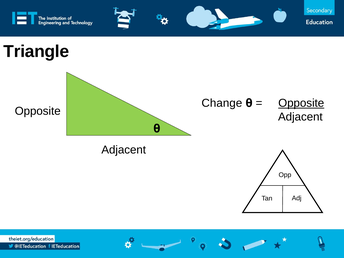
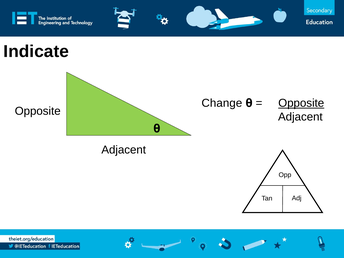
Triangle: Triangle -> Indicate
